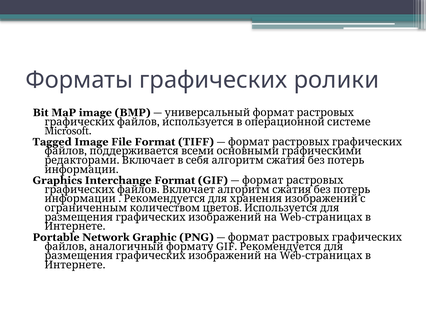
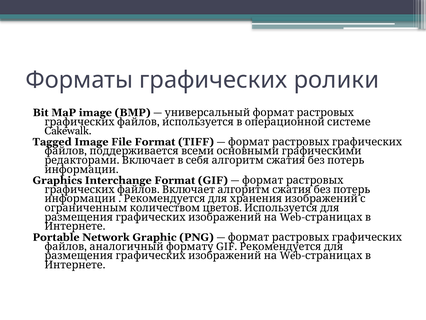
Microsoft: Microsoft -> Cakewalk
